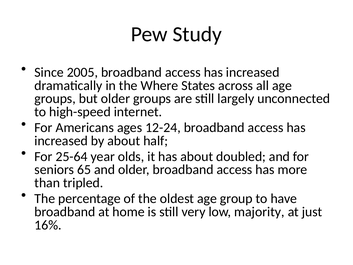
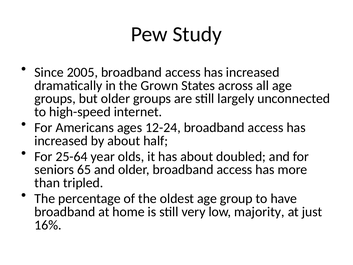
Where: Where -> Grown
